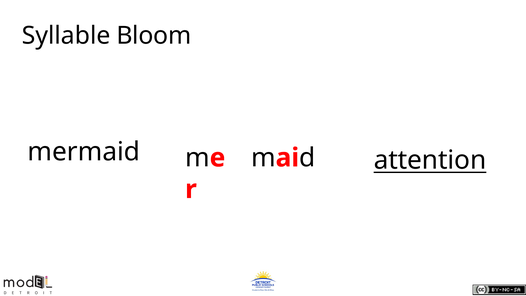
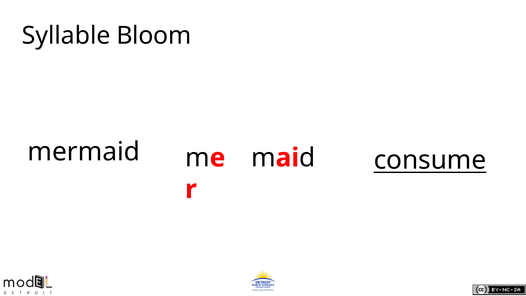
attention: attention -> consume
